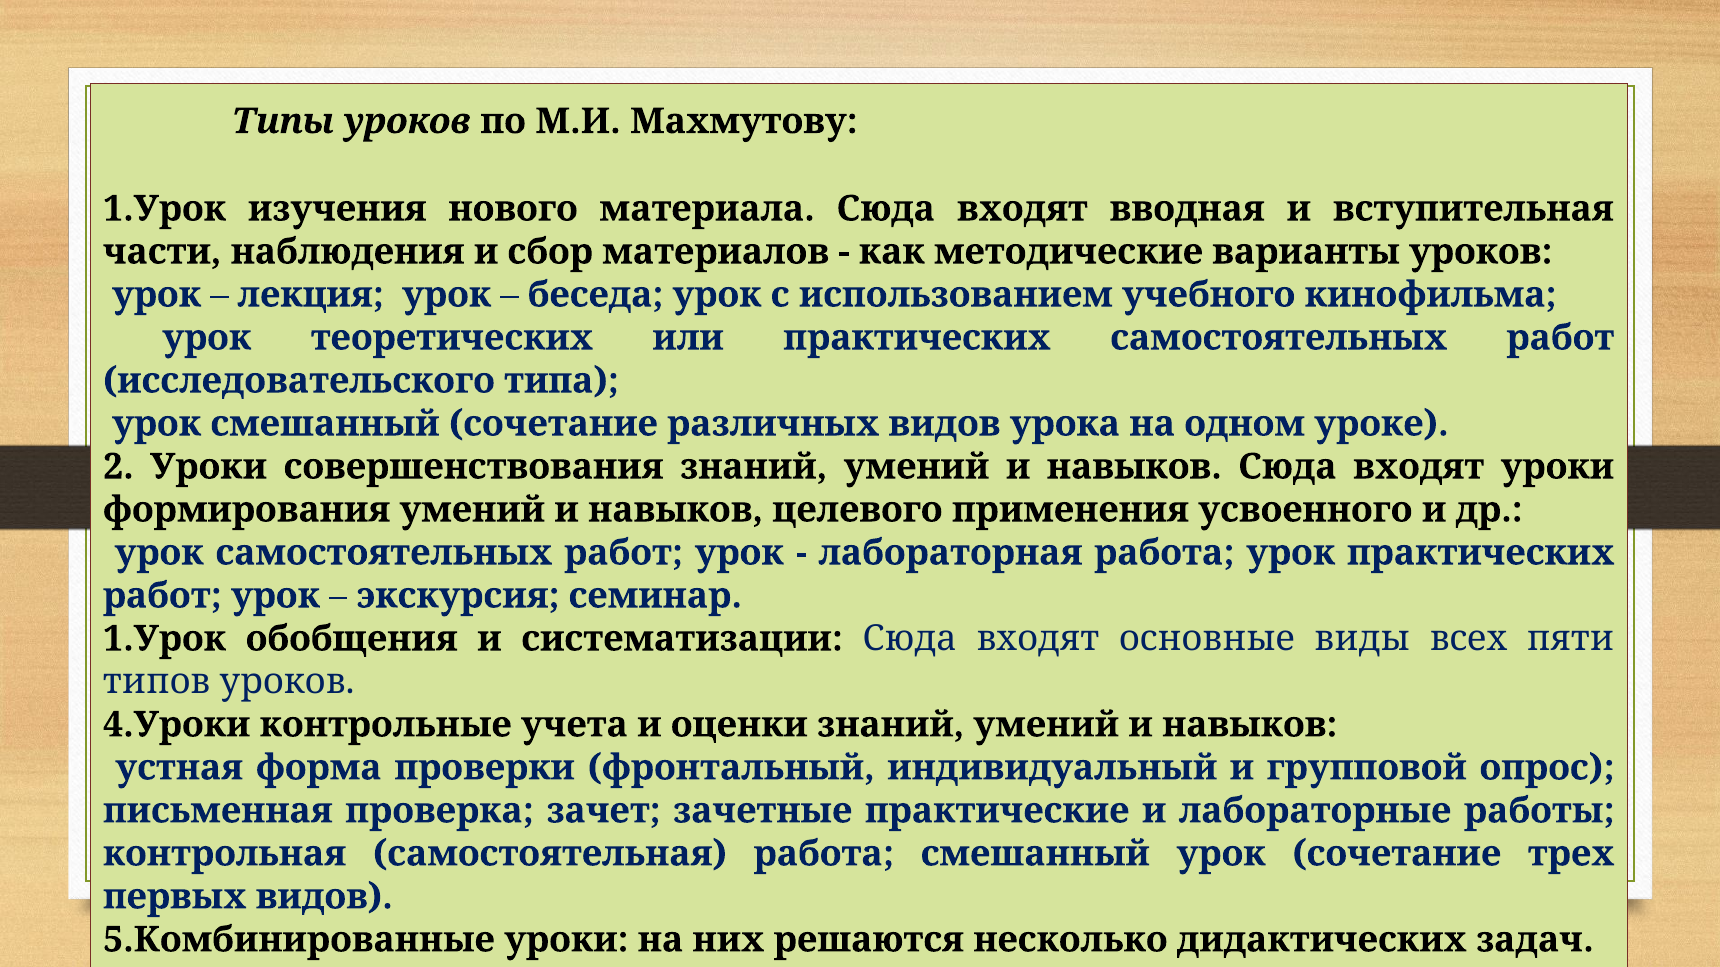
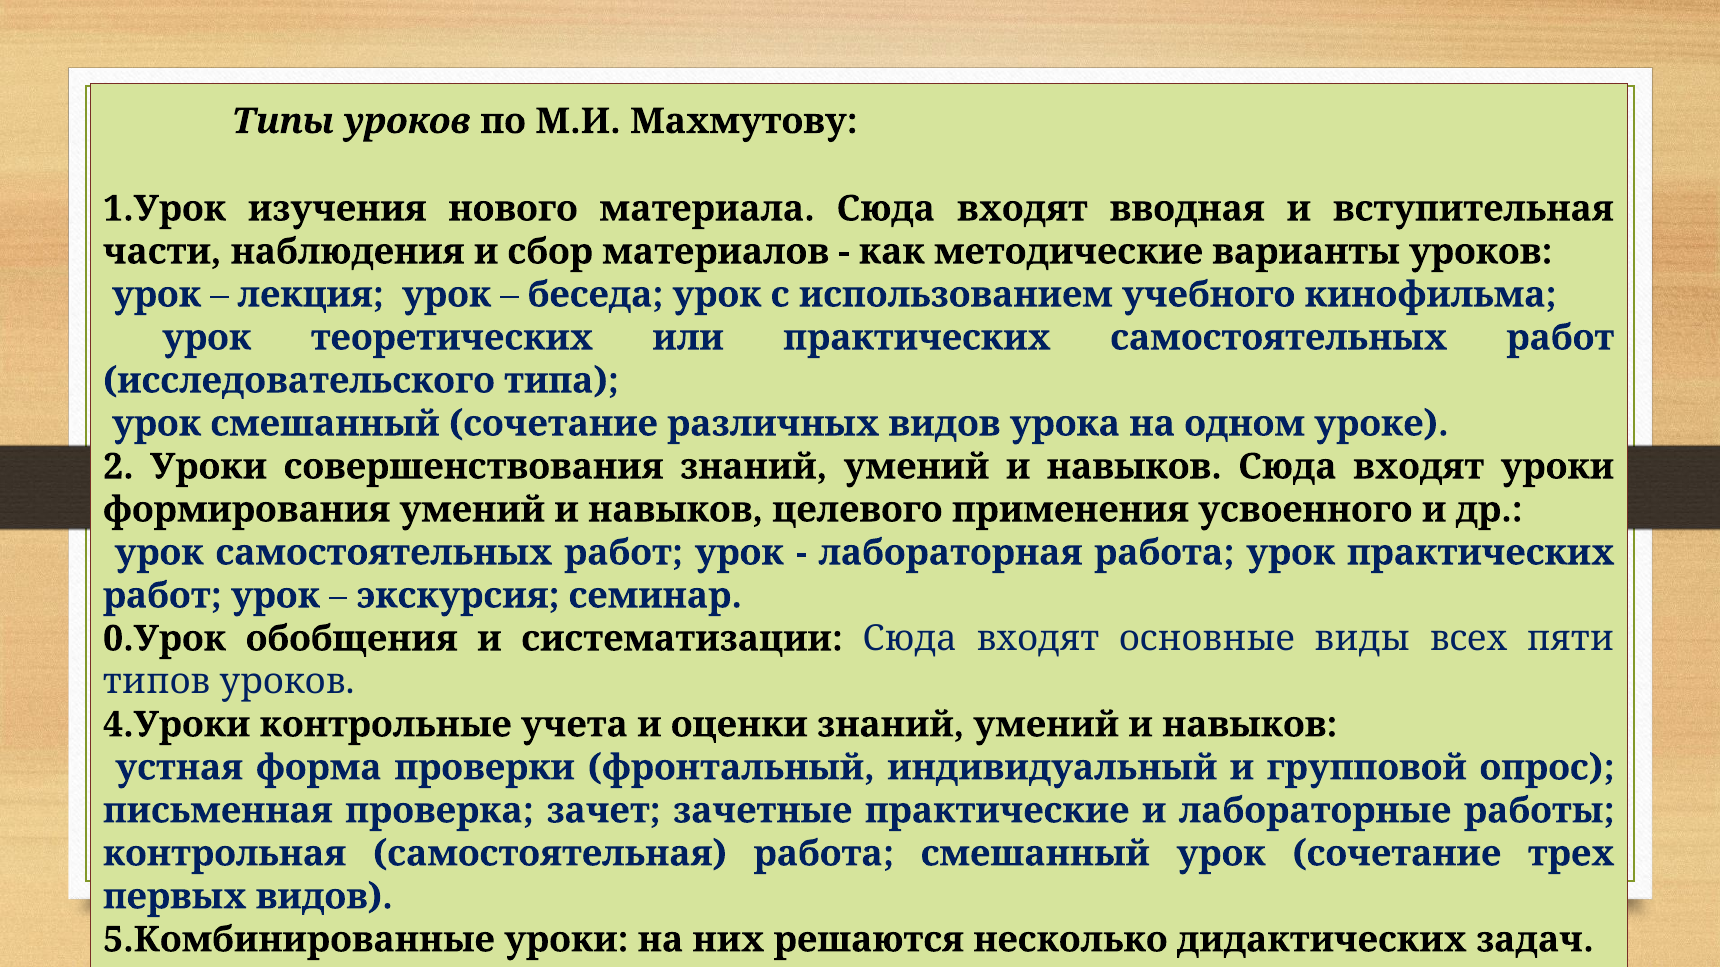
1.Урок at (164, 639): 1.Урок -> 0.Урок
